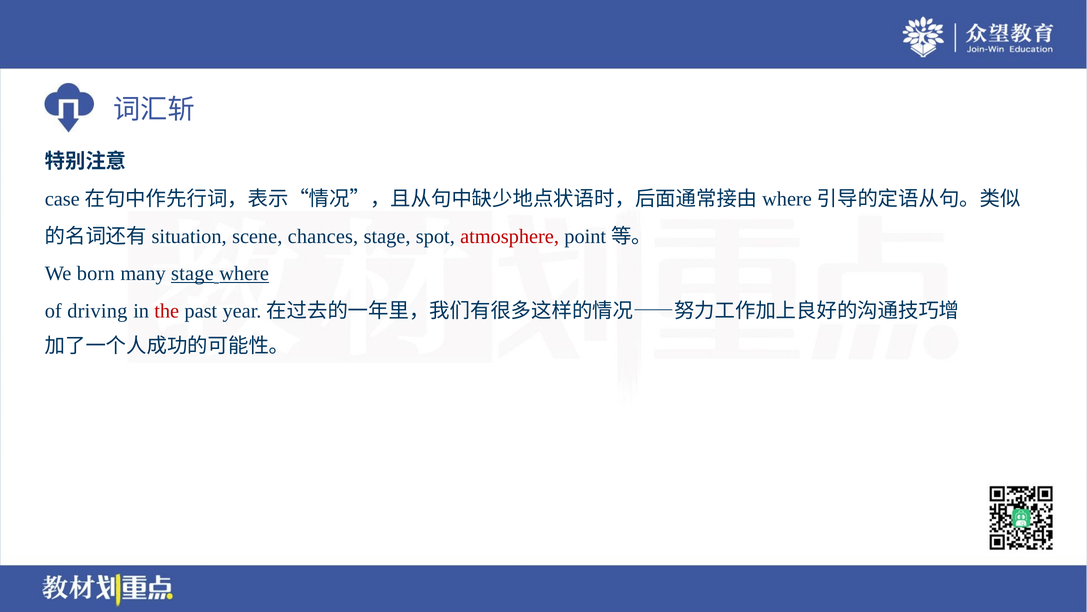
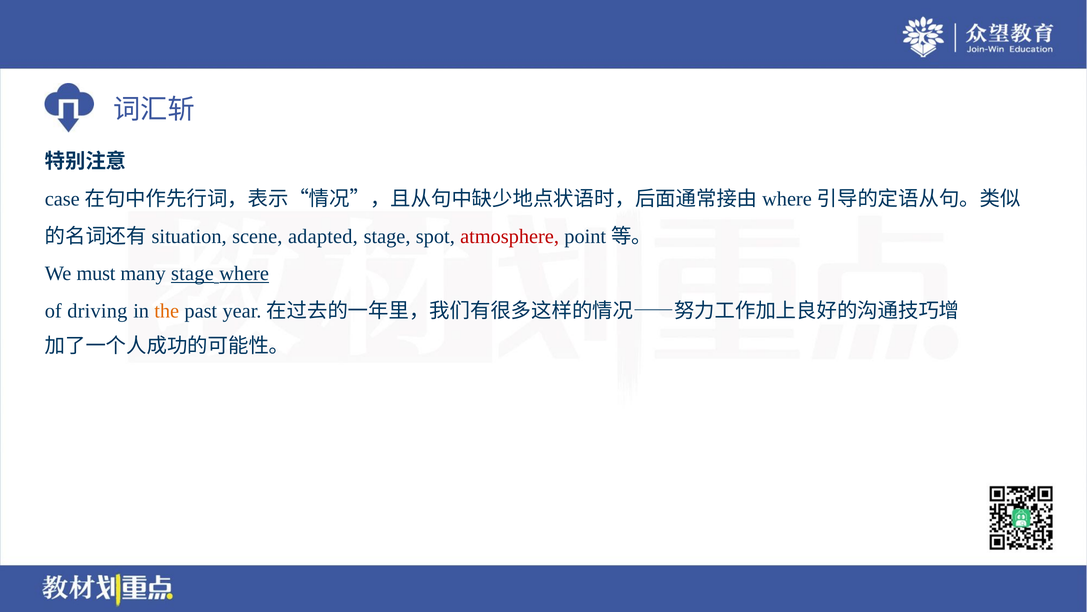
scene chances: chances -> adapted
born: born -> must
the colour: red -> orange
